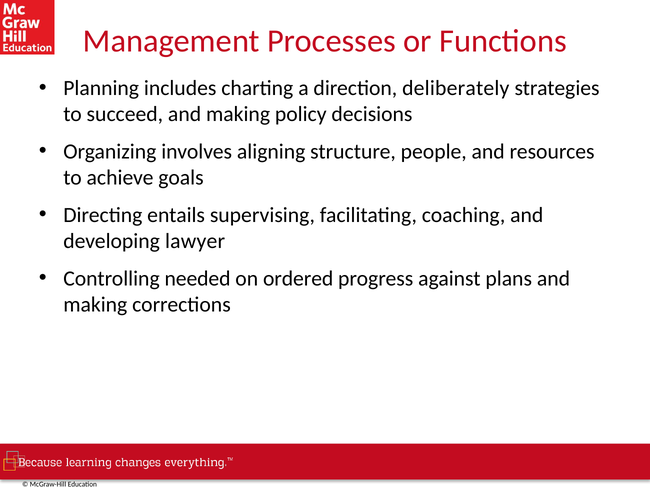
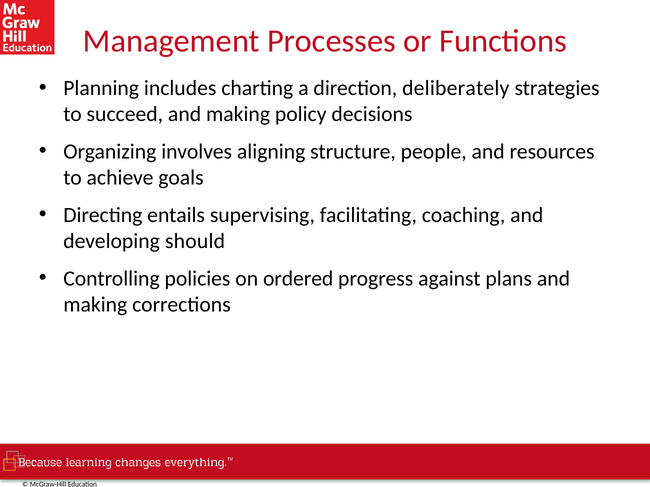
lawyer: lawyer -> should
needed: needed -> policies
